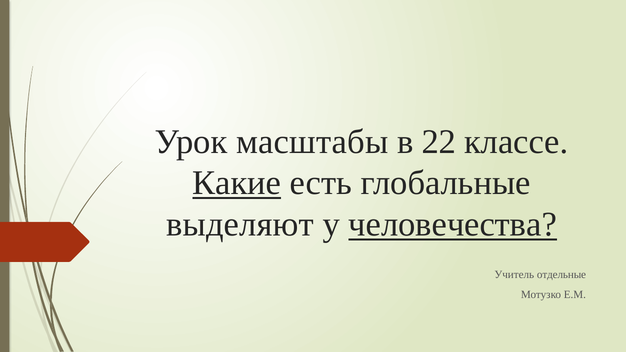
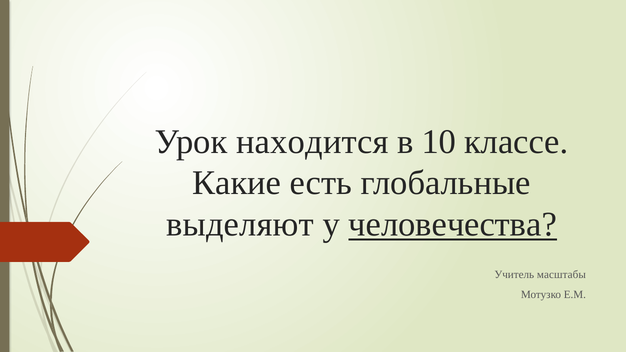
масштабы: масштабы -> находится
22: 22 -> 10
Какие underline: present -> none
отдельные: отдельные -> масштабы
